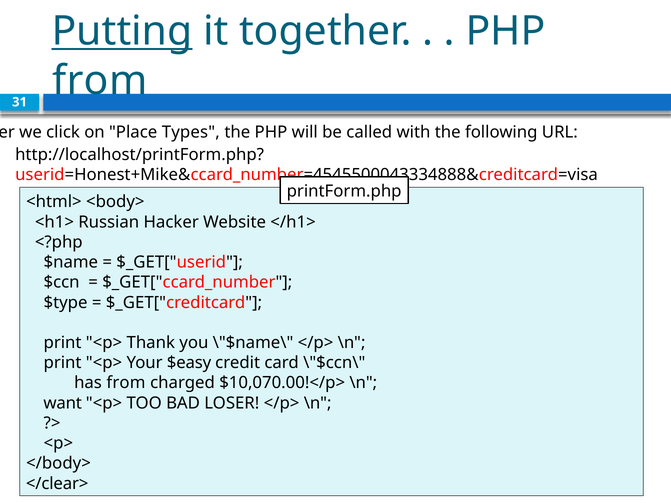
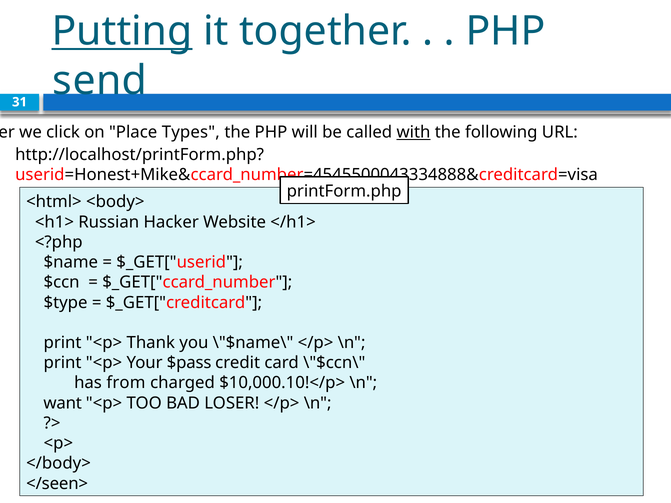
from at (100, 81): from -> send
with underline: none -> present
$easy: $easy -> $pass
$10,070.00!</p>: $10,070.00!</p> -> $10,000.10!</p>
</clear>: </clear> -> </seen>
